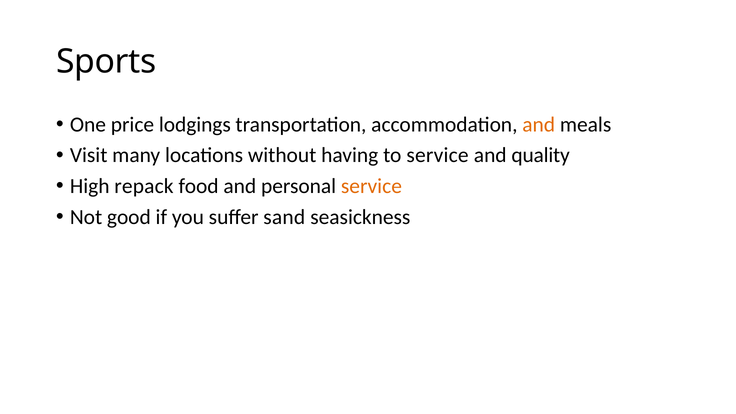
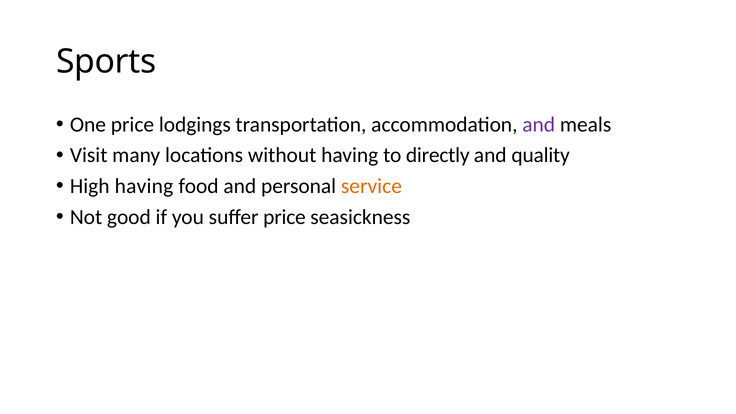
and at (539, 124) colour: orange -> purple
to service: service -> directly
High repack: repack -> having
suffer sand: sand -> price
